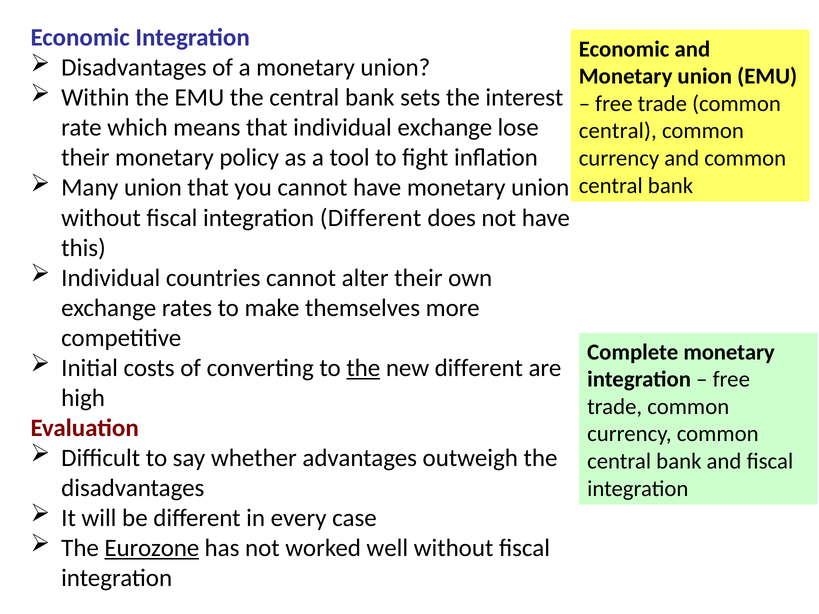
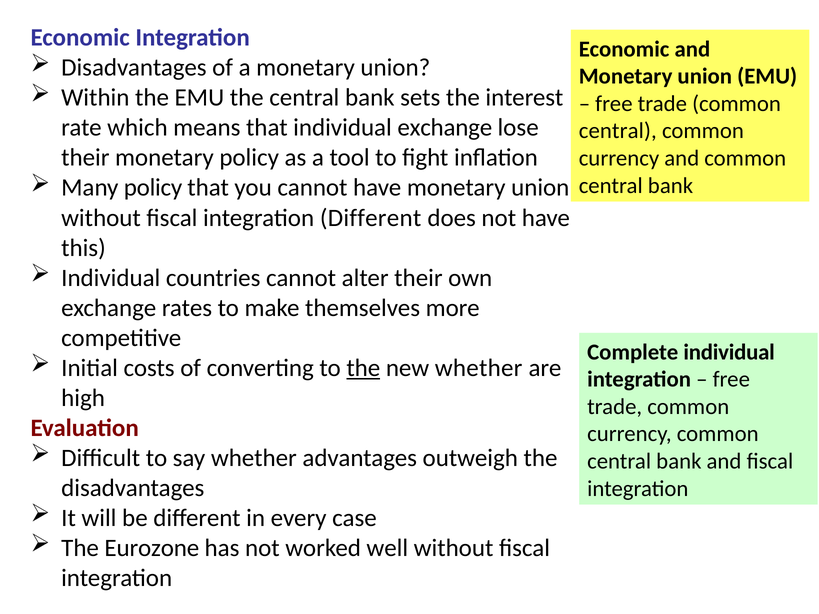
Many union: union -> policy
Complete monetary: monetary -> individual
new different: different -> whether
Eurozone underline: present -> none
